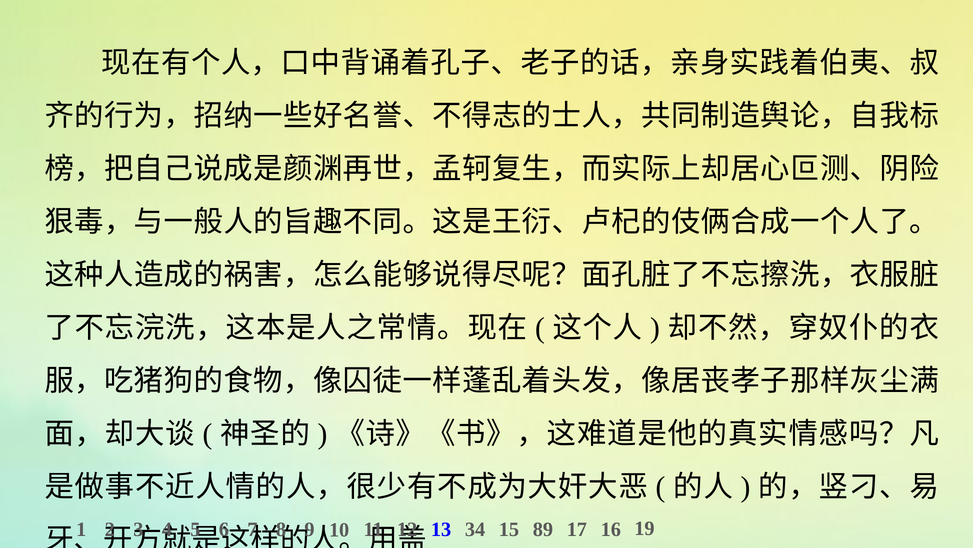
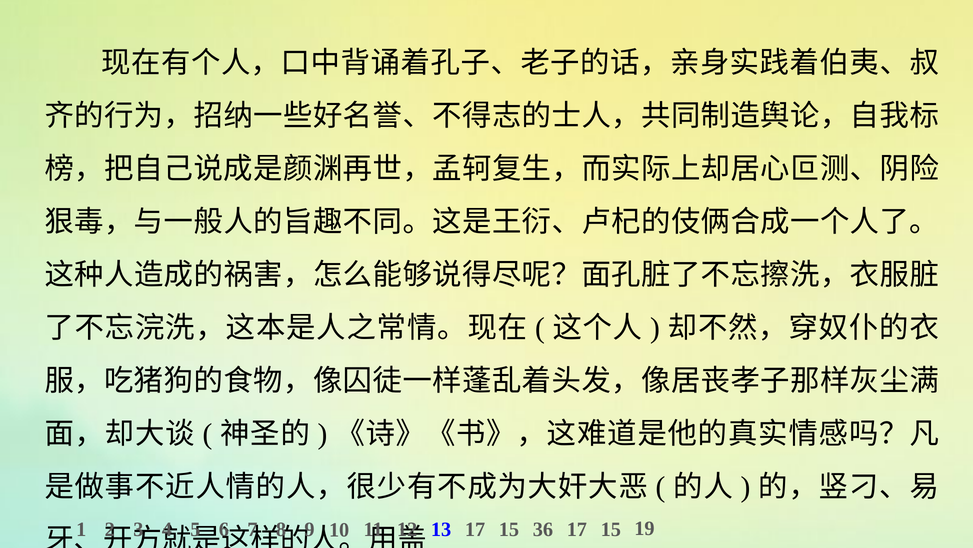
13 34: 34 -> 17
89: 89 -> 36
16 at (611, 529): 16 -> 15
